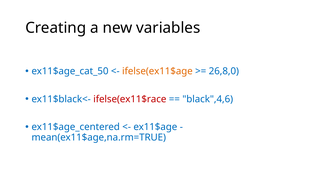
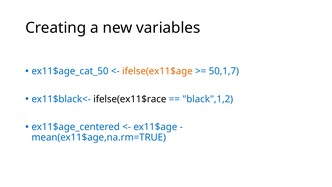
26,8,0: 26,8,0 -> 50,1,7
ifelse(ex11$race colour: red -> black
black",4,6: black",4,6 -> black",1,2
